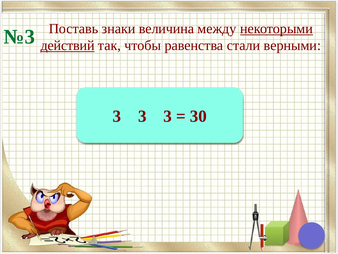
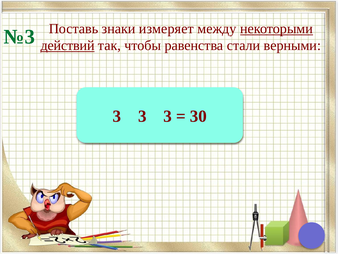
величина: величина -> измеряет
